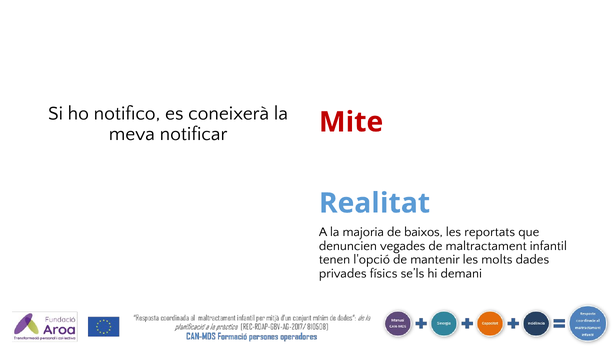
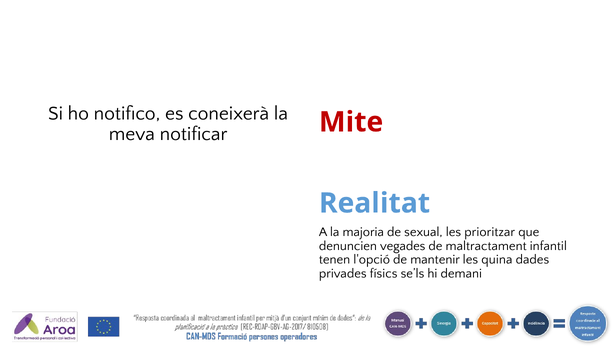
baixos: baixos -> sexual
reportats: reportats -> prioritzar
molts: molts -> quina
